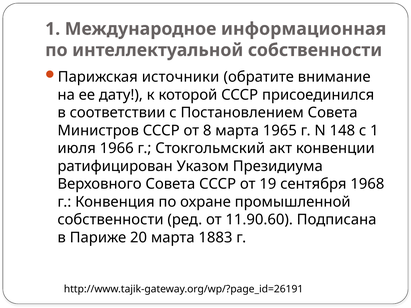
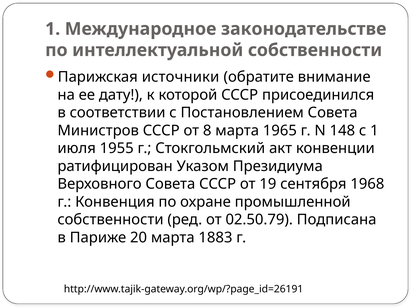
информационная: информационная -> законодательстве
1966: 1966 -> 1955
11.90.60: 11.90.60 -> 02.50.79
